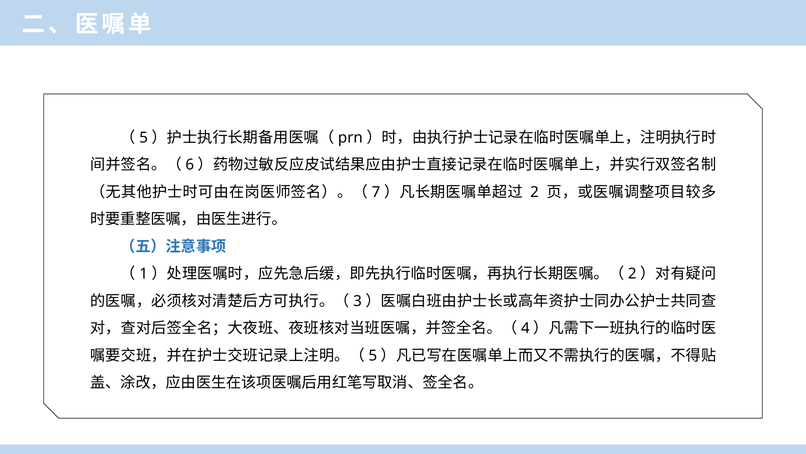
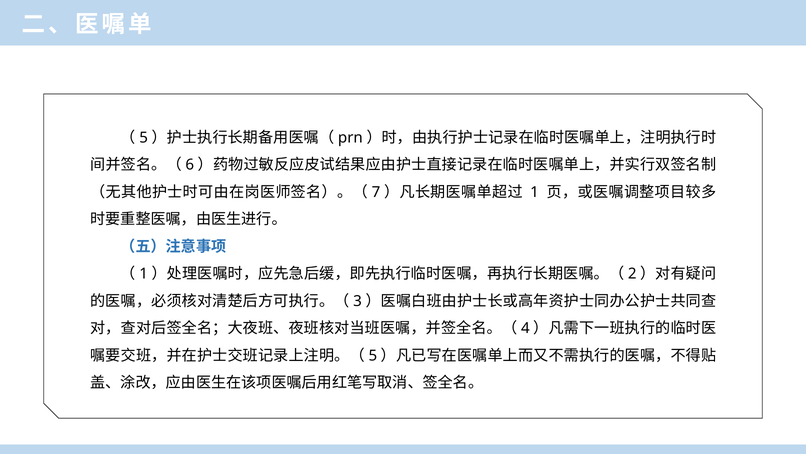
2: 2 -> 1
